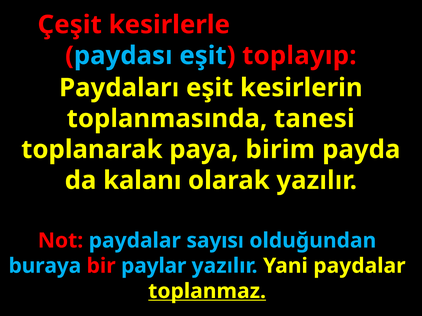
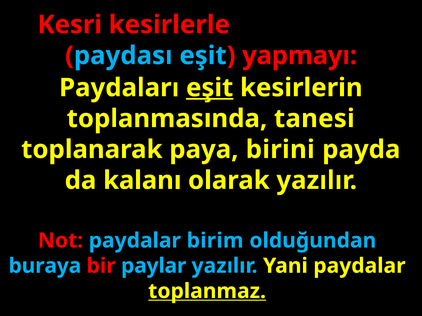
Çeşit: Çeşit -> Kesri
toplayıp: toplayıp -> yapmayı
eşit at (210, 88) underline: none -> present
birim: birim -> birini
sayısı: sayısı -> birim
